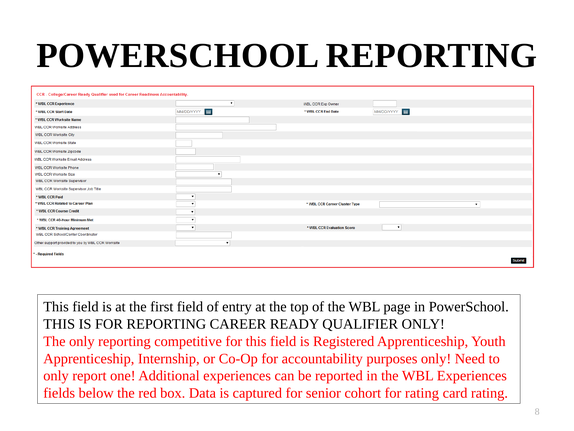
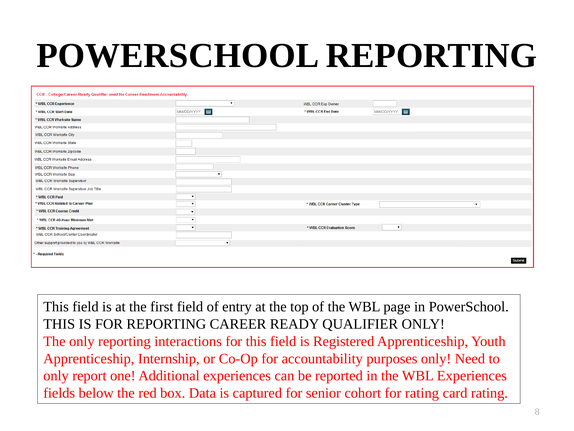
competitive: competitive -> interactions
